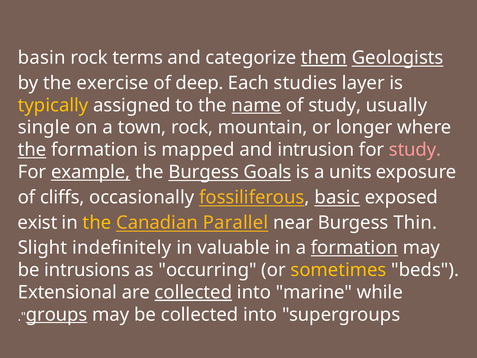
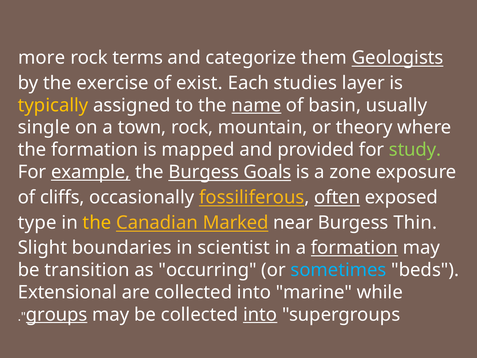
basin: basin -> more
them underline: present -> none
deep: deep -> exist
of study: study -> basin
longer: longer -> theory
the at (32, 150) underline: present -> none
intrusion: intrusion -> provided
study at (415, 150) colour: pink -> light green
units: units -> zone
basic: basic -> often
exist: exist -> type
Parallel: Parallel -> Marked
indefinitely: indefinitely -> boundaries
valuable: valuable -> scientist
intrusions: intrusions -> transition
sometimes colour: yellow -> light blue
collected at (193, 292) underline: present -> none
into at (260, 314) underline: none -> present
